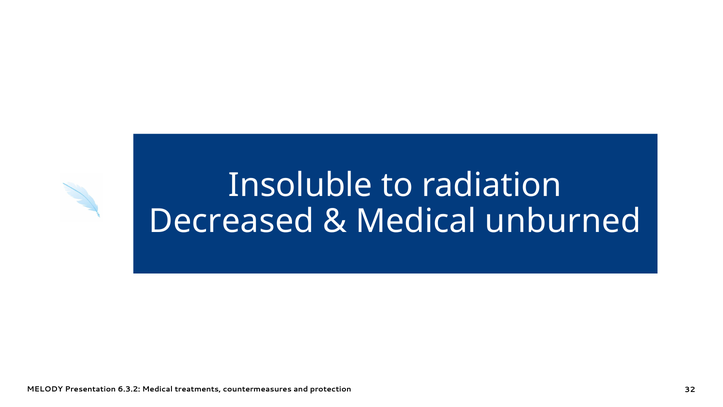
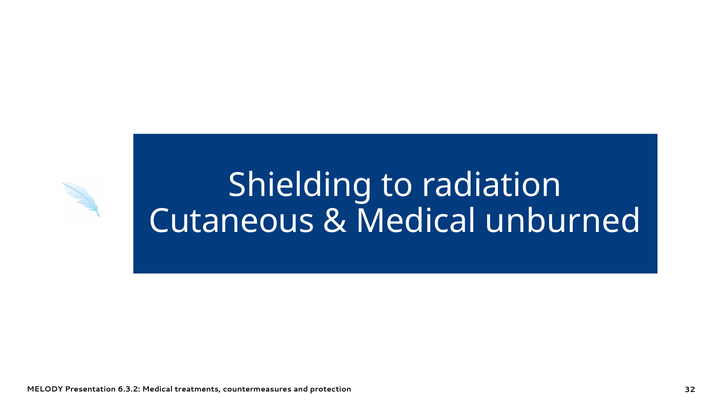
Insoluble: Insoluble -> Shielding
Decreased: Decreased -> Cutaneous
